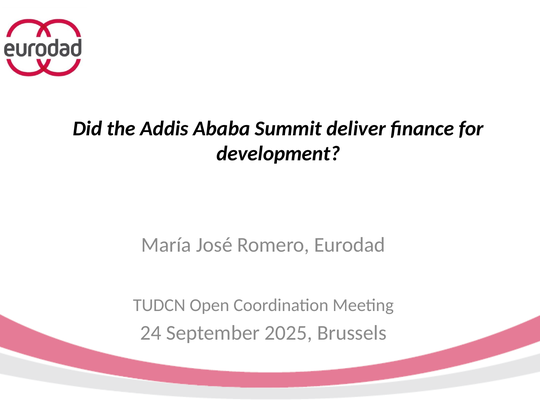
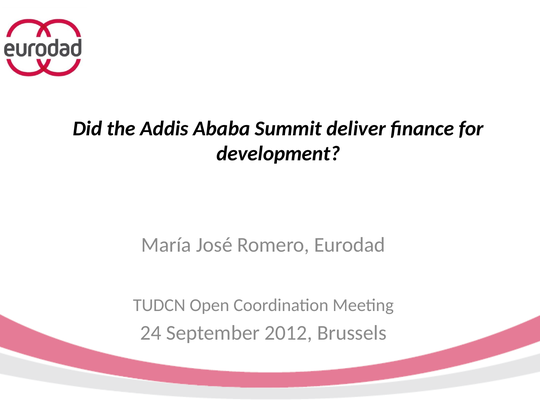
2025: 2025 -> 2012
